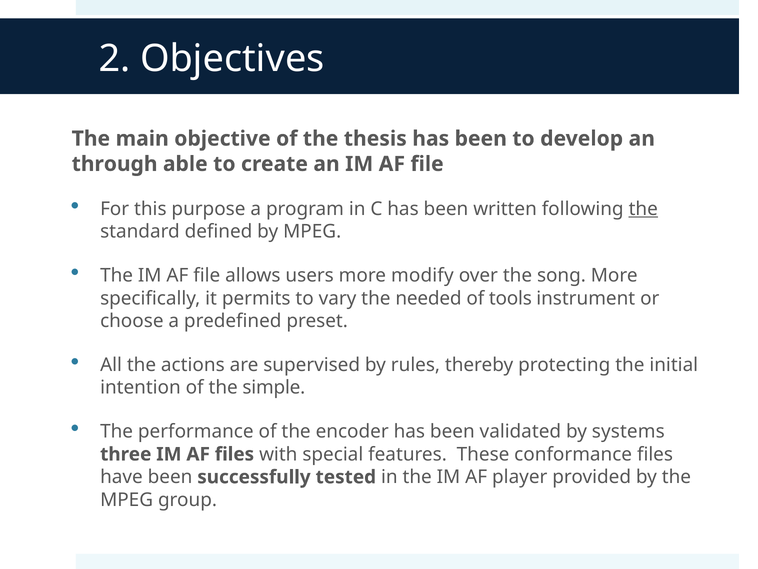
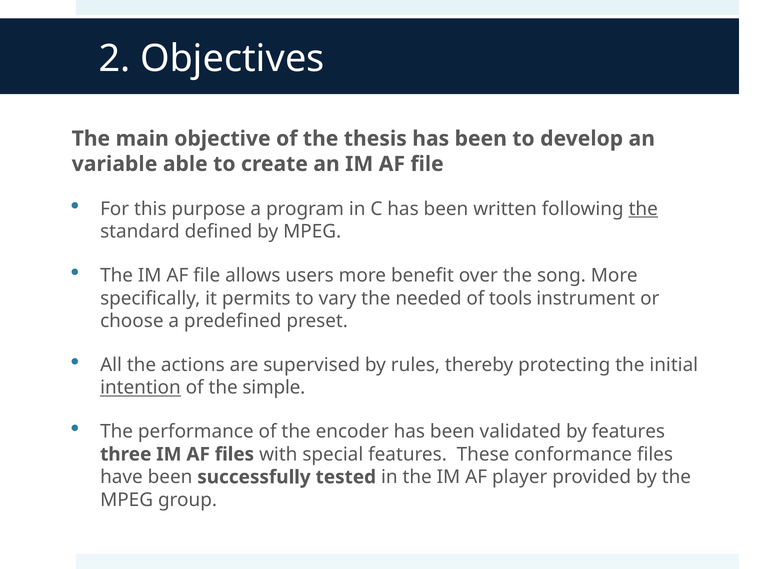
through: through -> variable
modify: modify -> benefit
intention underline: none -> present
by systems: systems -> features
